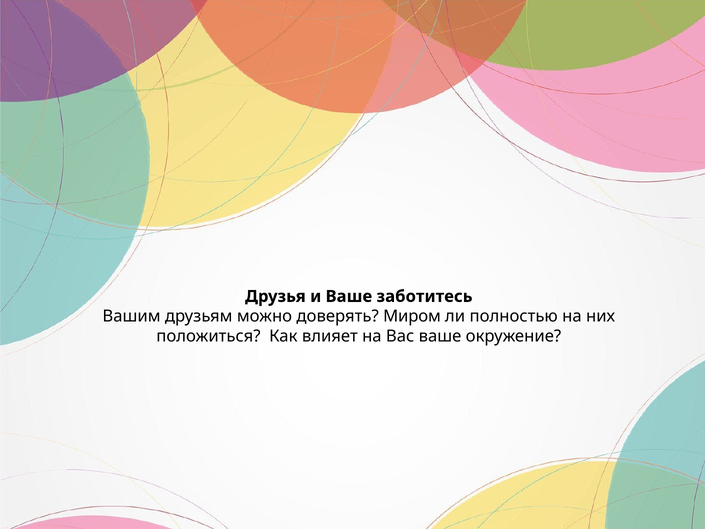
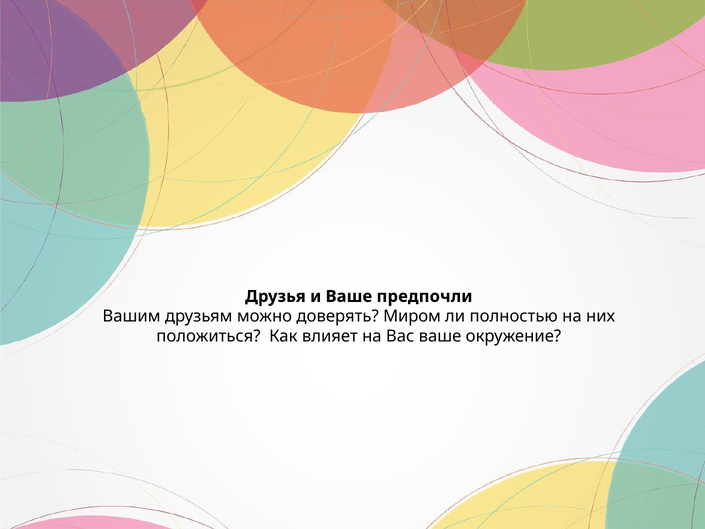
заботитесь: заботитесь -> предпочли
